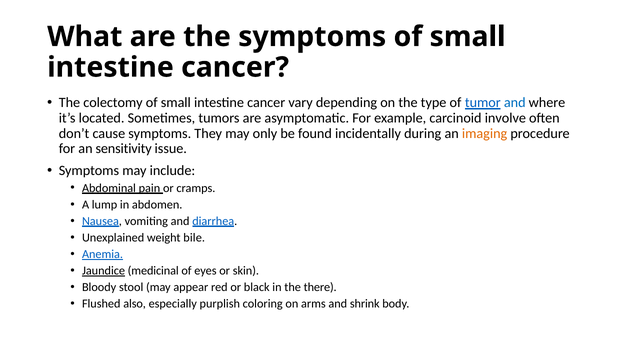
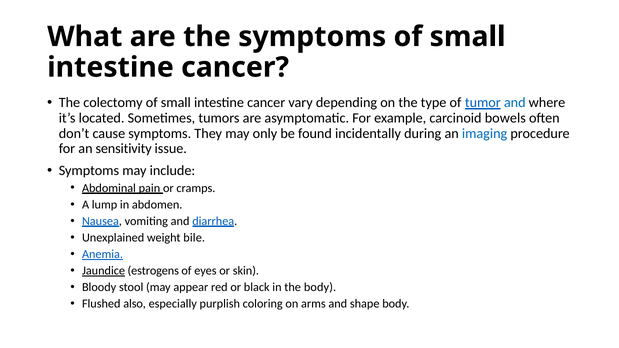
involve: involve -> bowels
imaging colour: orange -> blue
medicinal: medicinal -> estrogens
the there: there -> body
shrink: shrink -> shape
